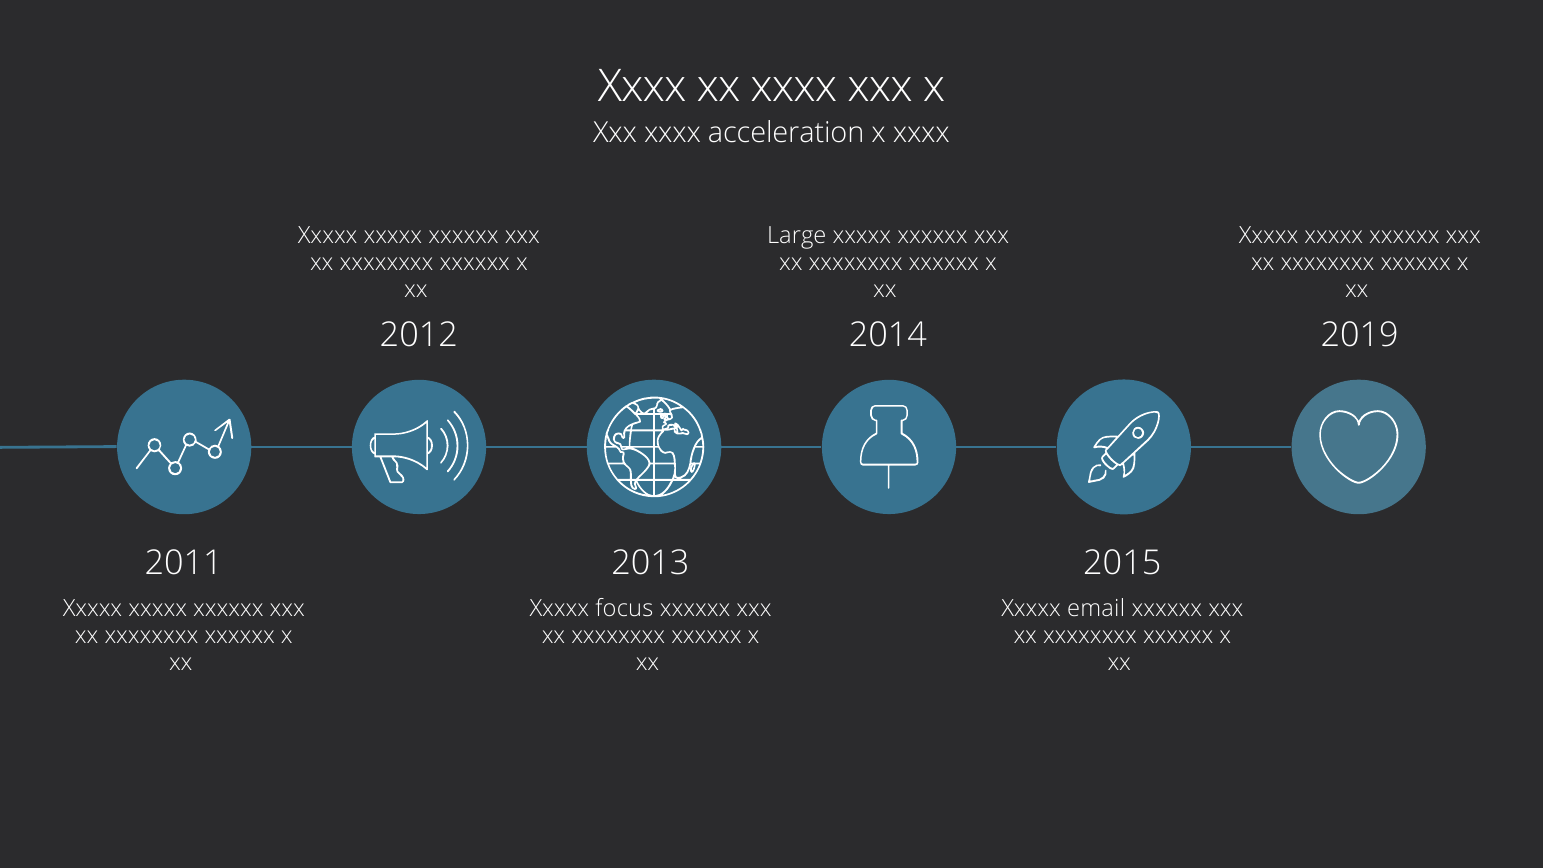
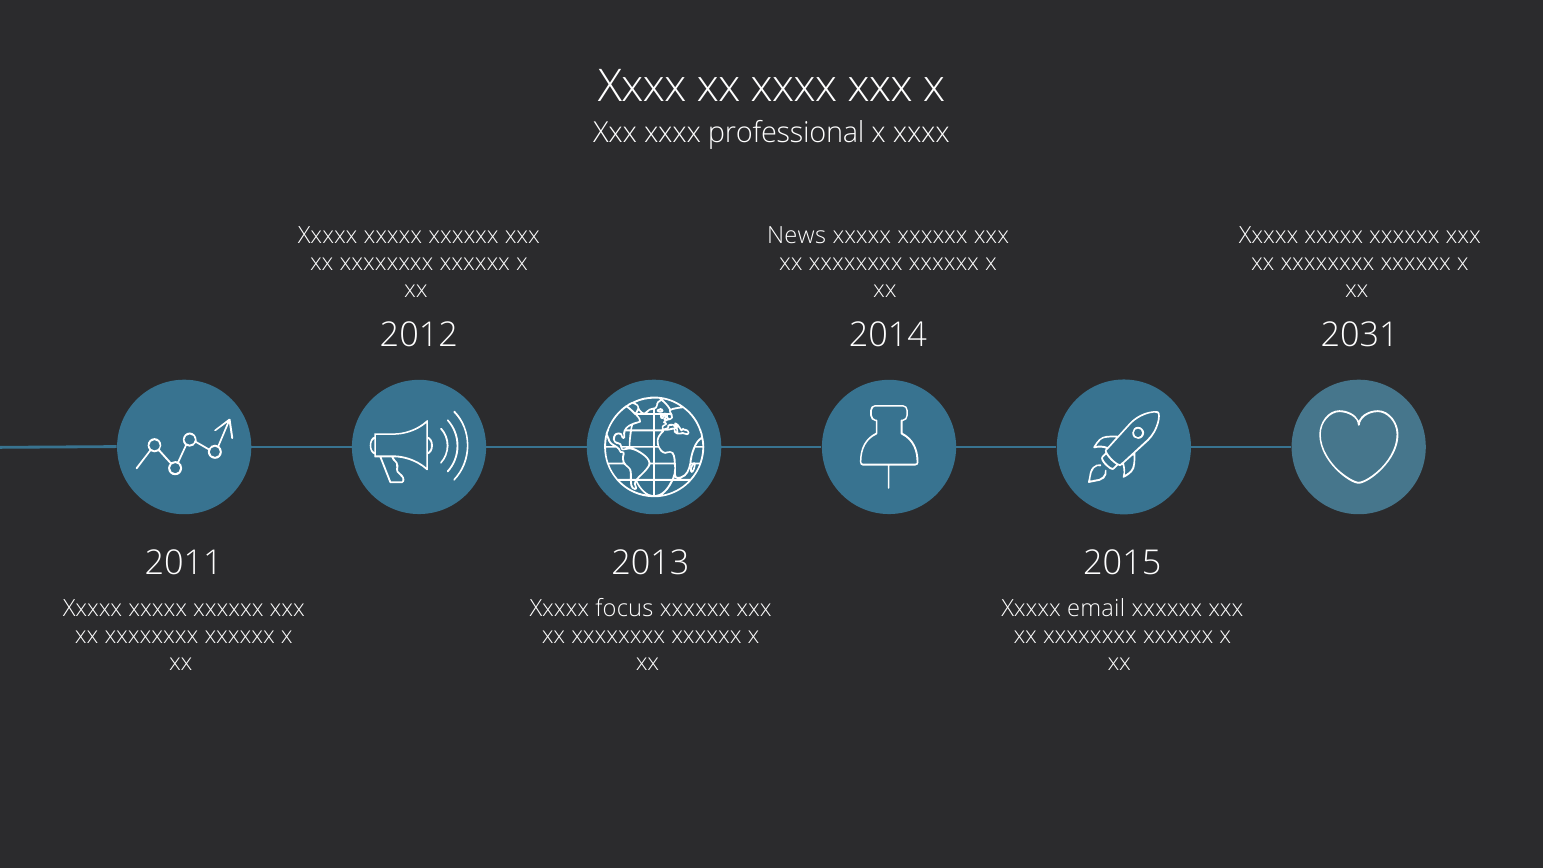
acceleration: acceleration -> professional
Large: Large -> News
2019: 2019 -> 2031
